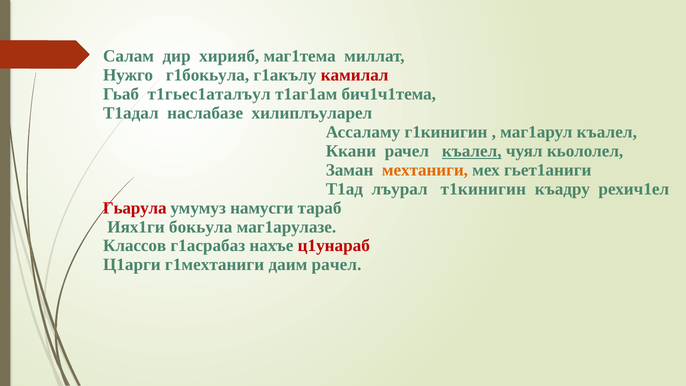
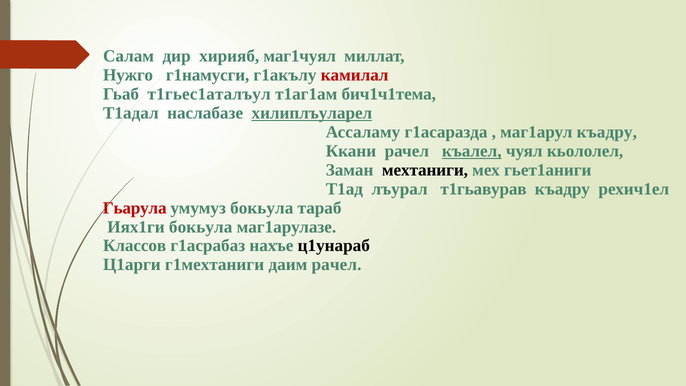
маг1тема: маг1тема -> маг1чуял
г1бокьула: г1бокьула -> г1намусги
хилиплъуларел underline: none -> present
г1кинигин: г1кинигин -> г1асаразда
маг1арул къалел: къалел -> къадру
мехтаниги colour: orange -> black
т1кинигин: т1кинигин -> т1гьавурав
умумуз намусги: намусги -> бокьула
ц1унараб colour: red -> black
